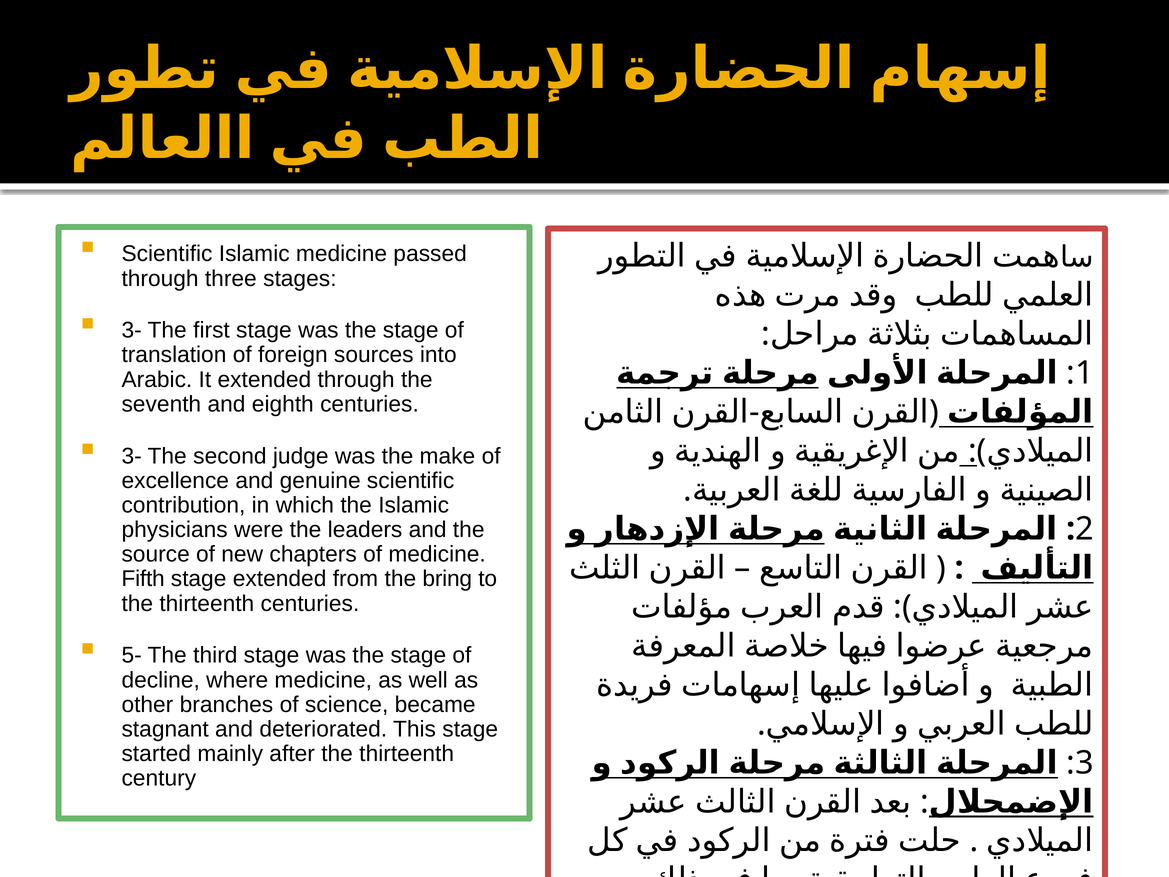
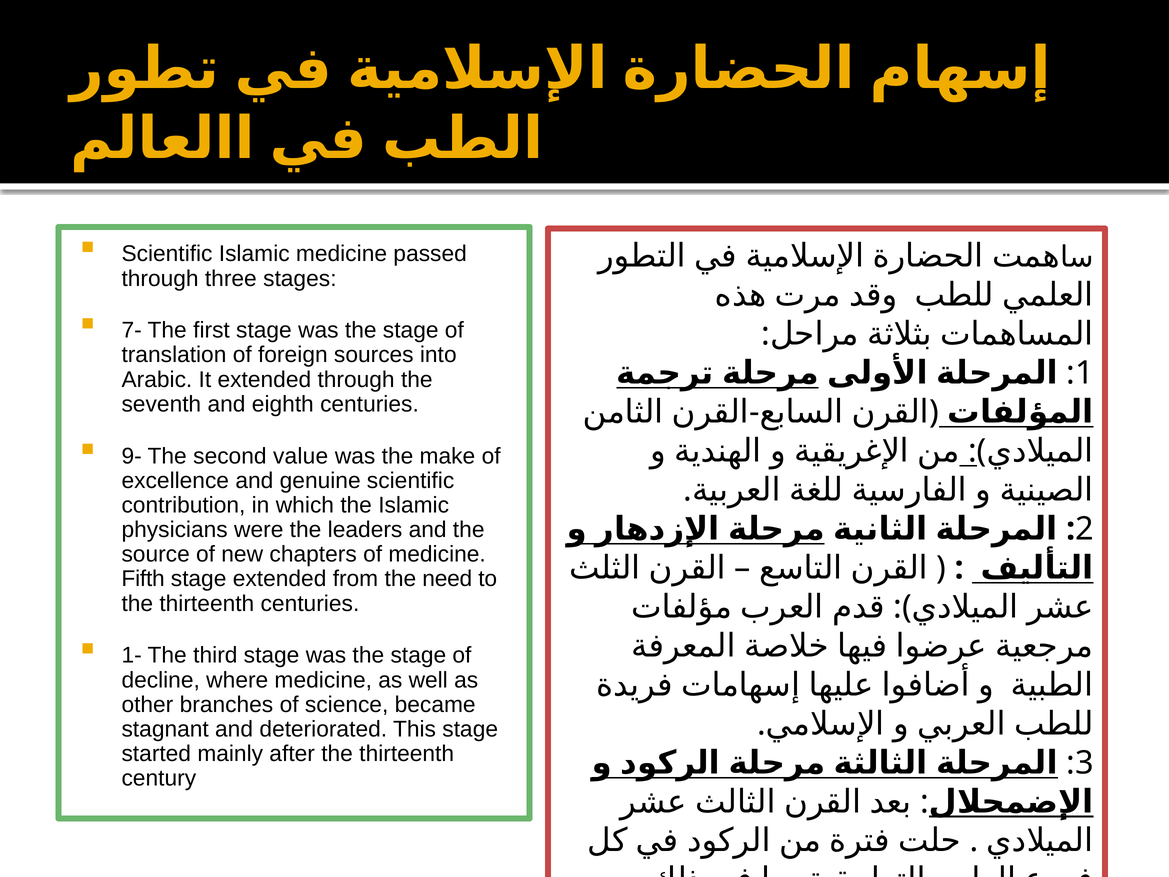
3- at (132, 330): 3- -> 7-
3- at (132, 456): 3- -> 9-
judge: judge -> value
bring: bring -> need
5-: 5- -> 1-
